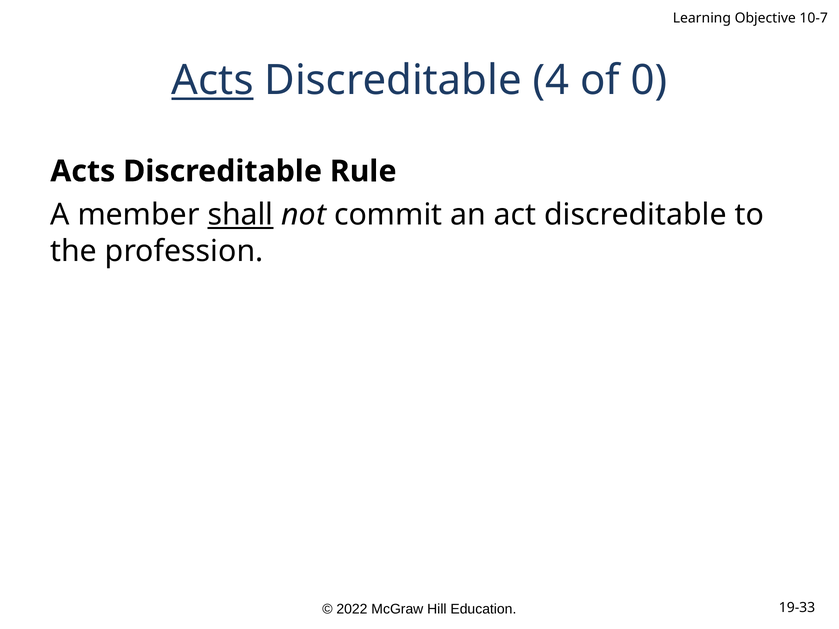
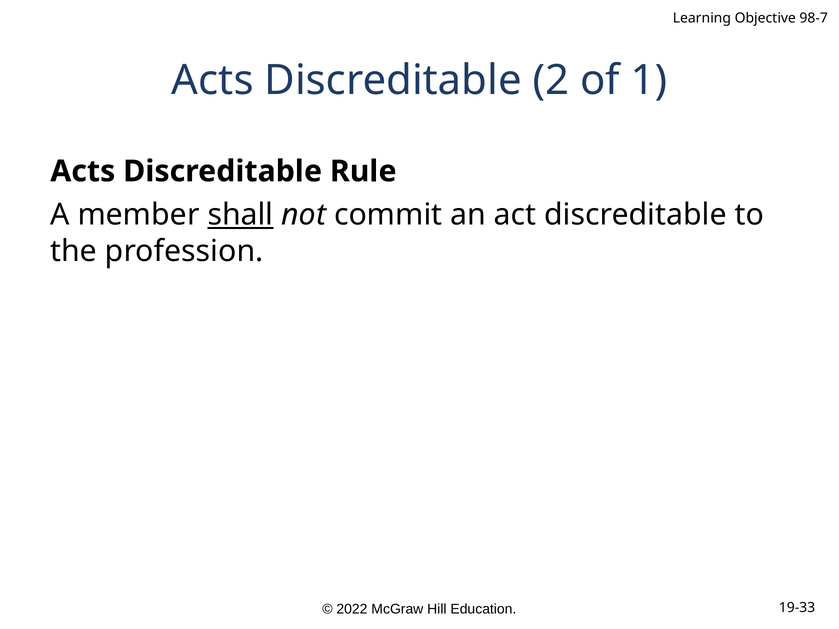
10-7: 10-7 -> 98-7
Acts at (213, 81) underline: present -> none
4: 4 -> 2
0: 0 -> 1
